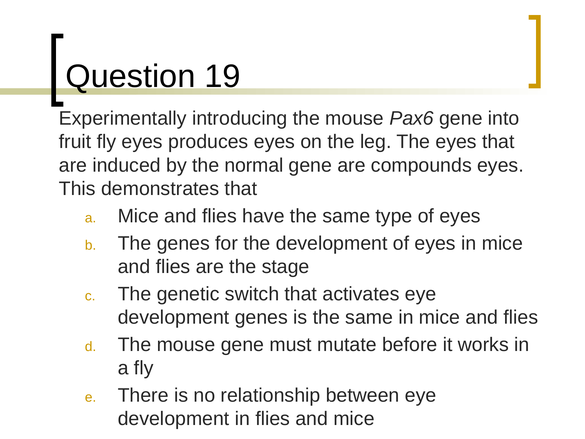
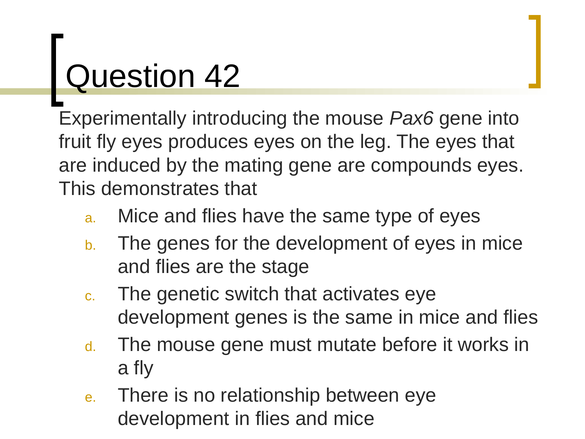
19: 19 -> 42
normal: normal -> mating
